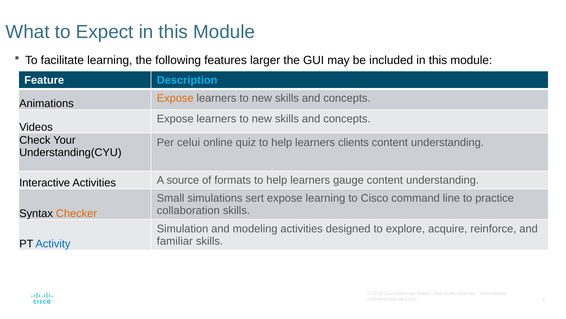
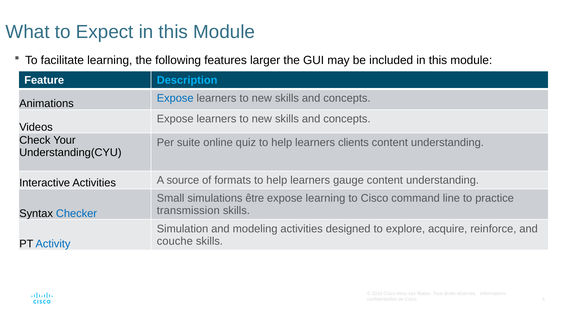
Expose at (175, 98) colour: orange -> blue
celui: celui -> suite
sert: sert -> être
collaboration: collaboration -> transmission
Checker colour: orange -> blue
familiar: familiar -> couche
